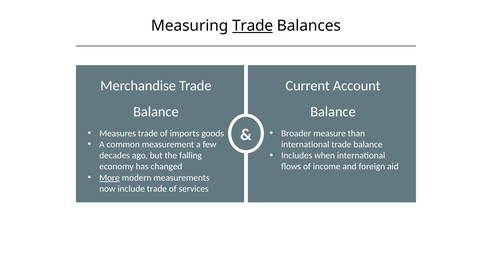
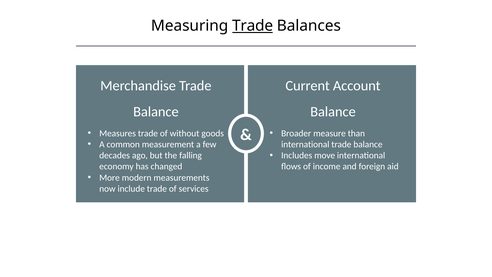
imports: imports -> without
when: when -> move
More underline: present -> none
